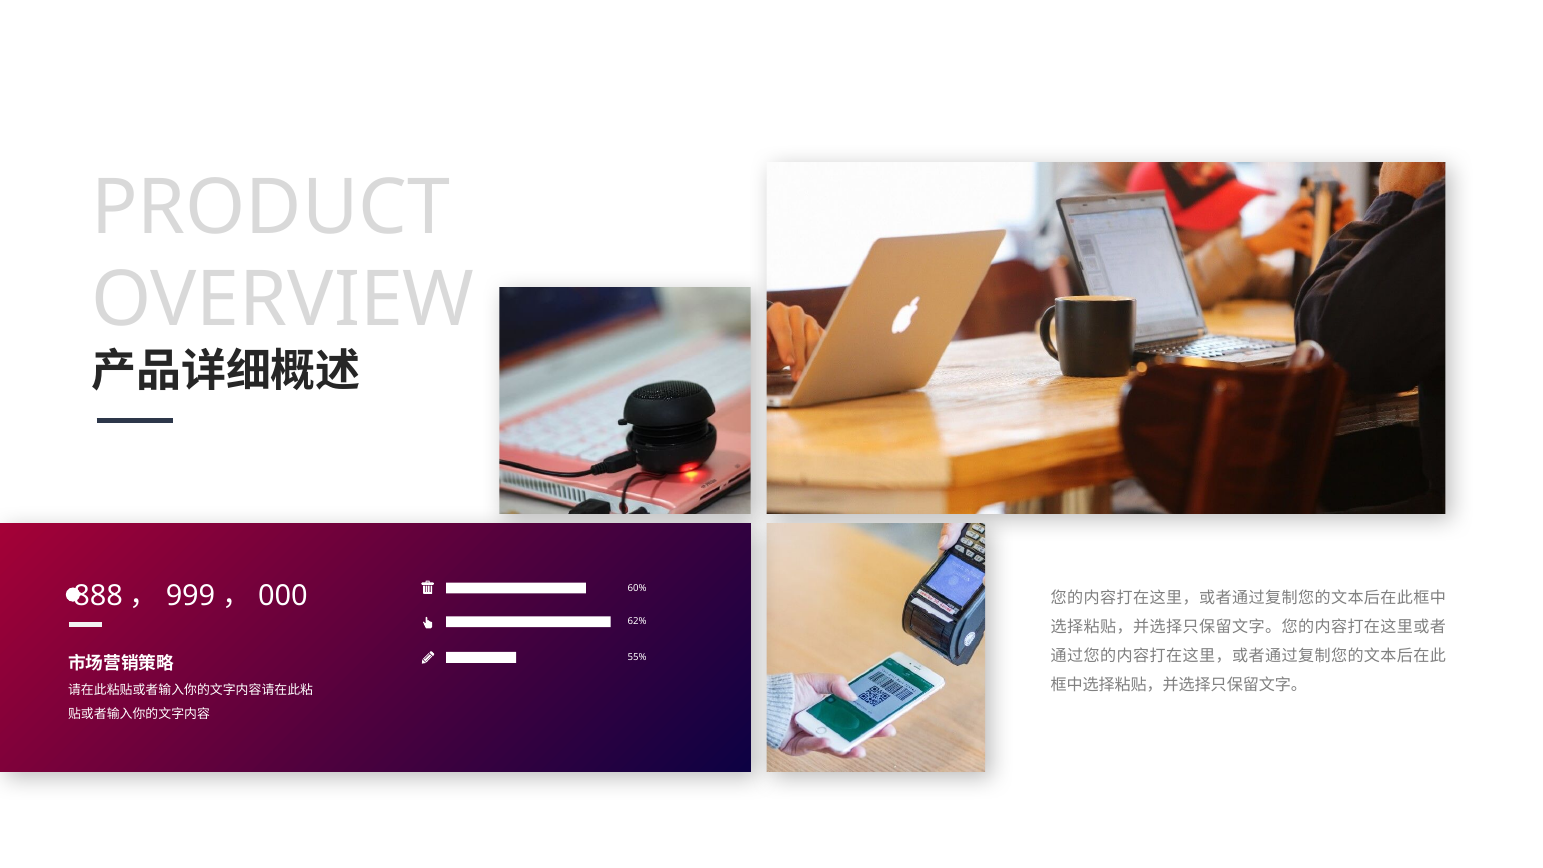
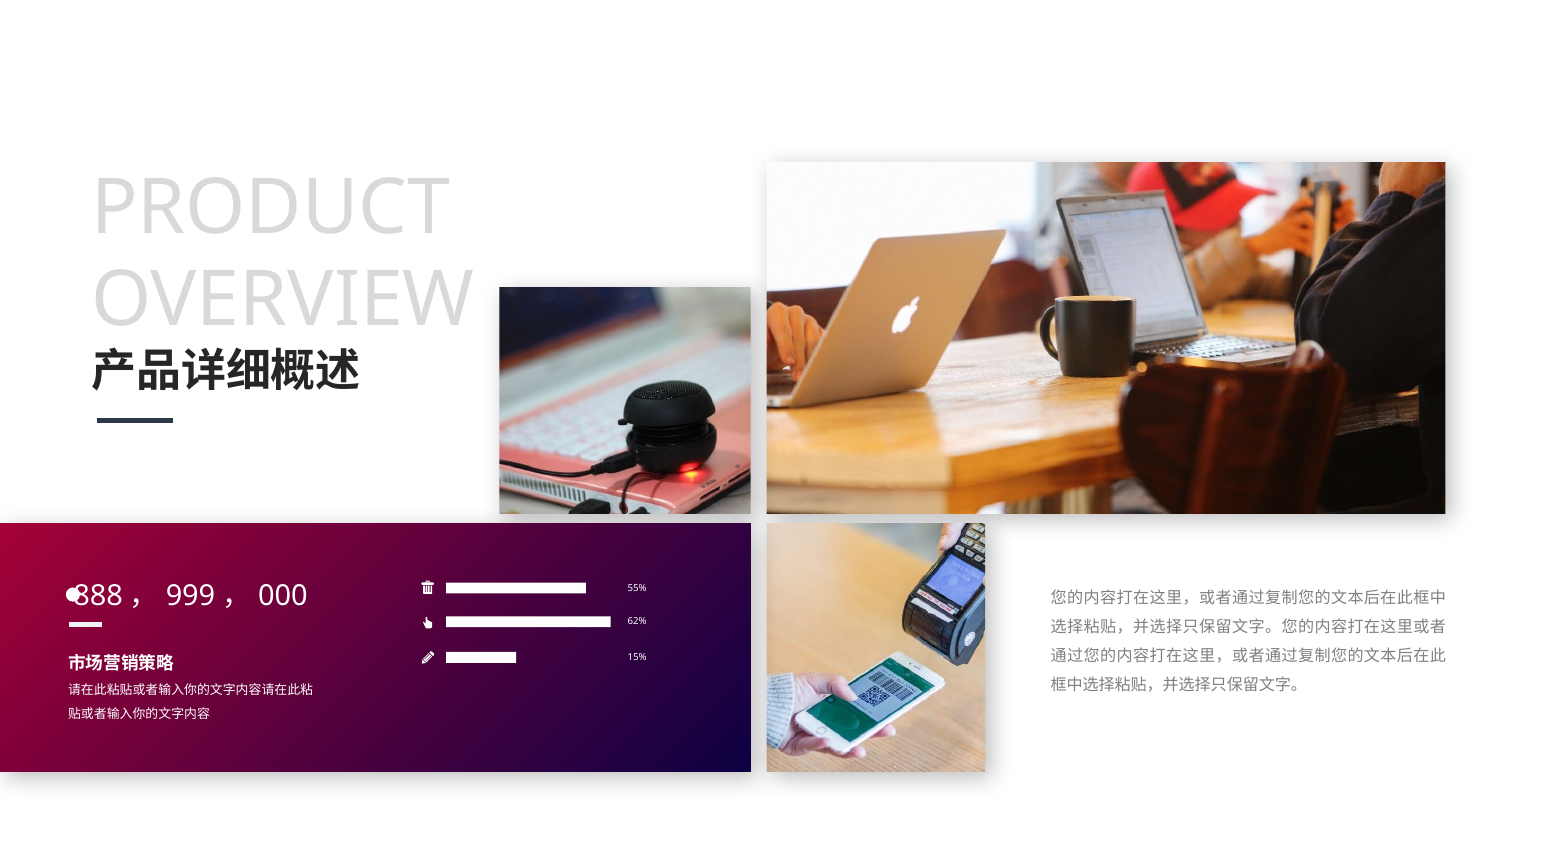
60%: 60% -> 55%
55%: 55% -> 15%
